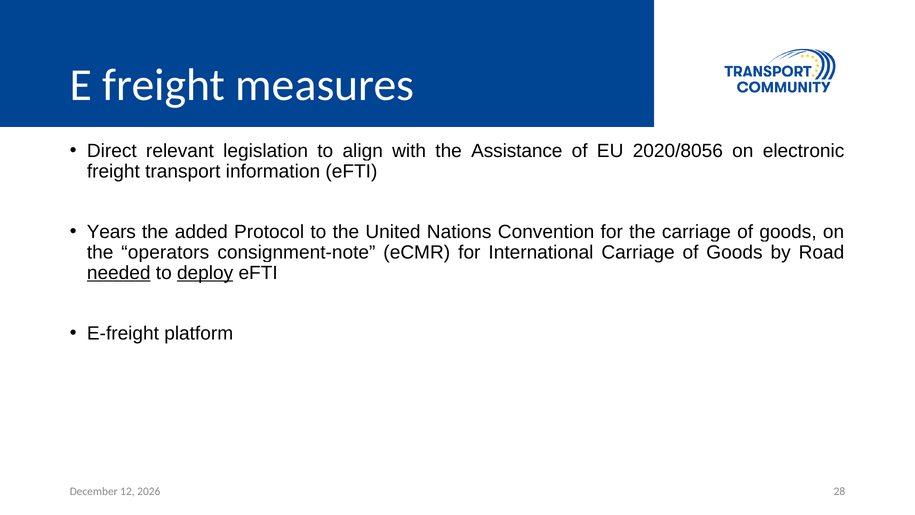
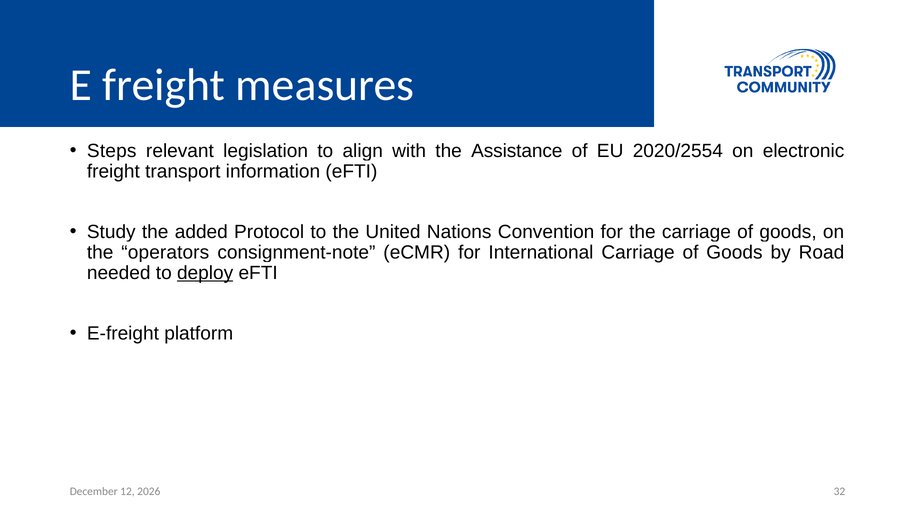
Direct: Direct -> Steps
2020/8056: 2020/8056 -> 2020/2554
Years: Years -> Study
needed underline: present -> none
28: 28 -> 32
